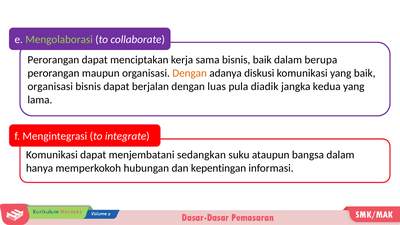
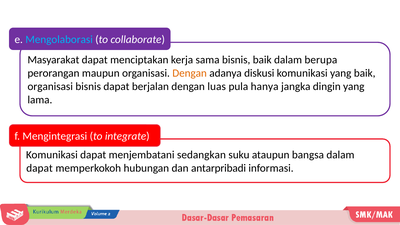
Mengolaborasi colour: light green -> light blue
Perorangan at (53, 60): Perorangan -> Masyarakat
diadik: diadik -> hanya
kedua: kedua -> dingin
hanya at (40, 168): hanya -> dapat
kepentingan: kepentingan -> antarpribadi
